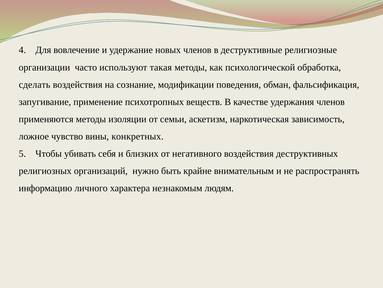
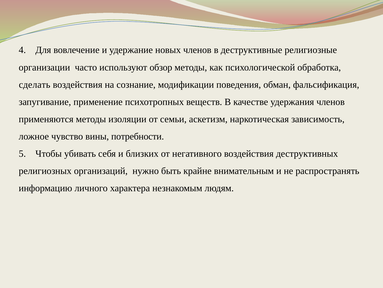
такая: такая -> обзор
конкретных: конкретных -> потребности
